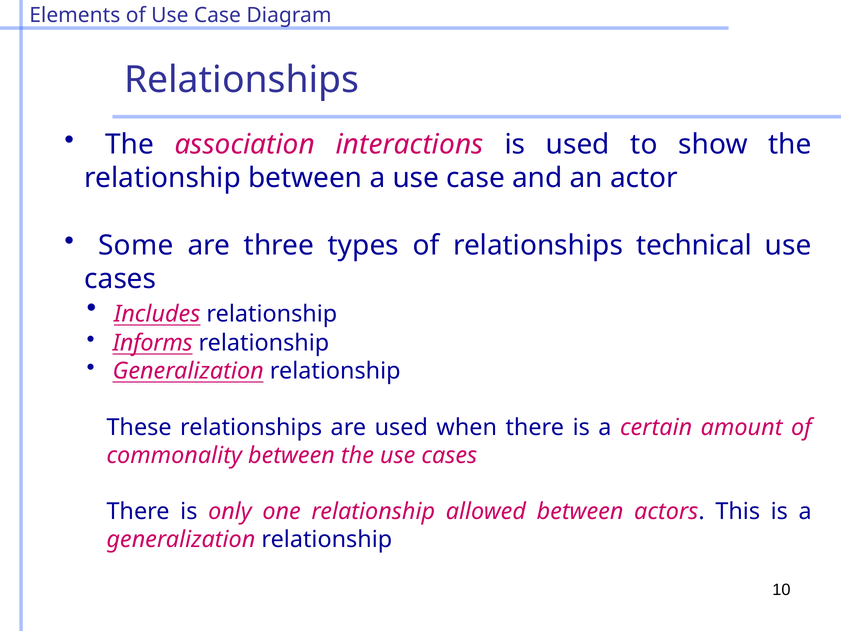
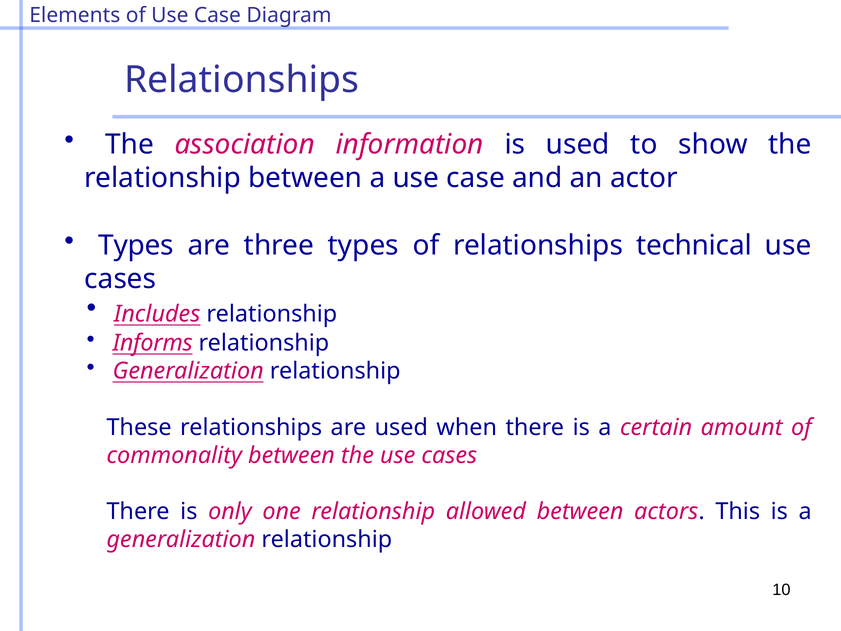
interactions: interactions -> information
Some at (136, 245): Some -> Types
